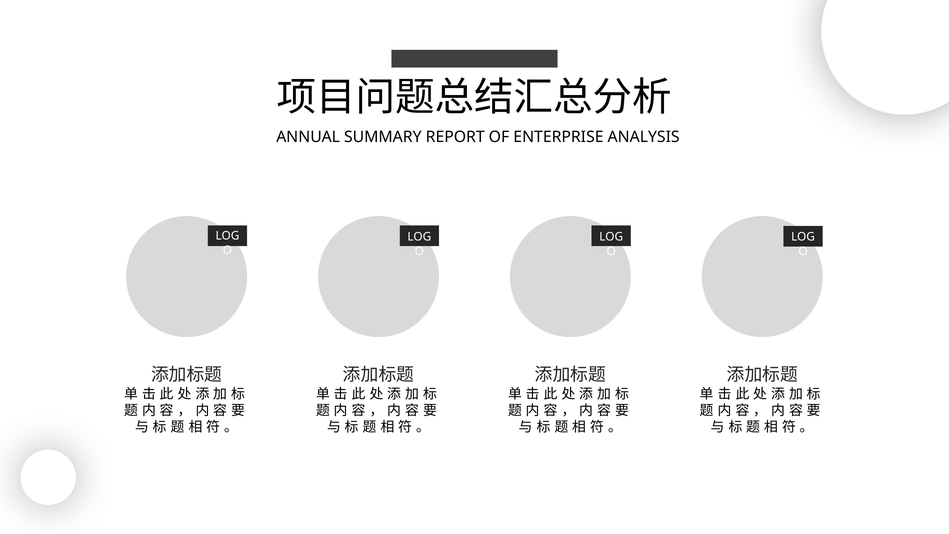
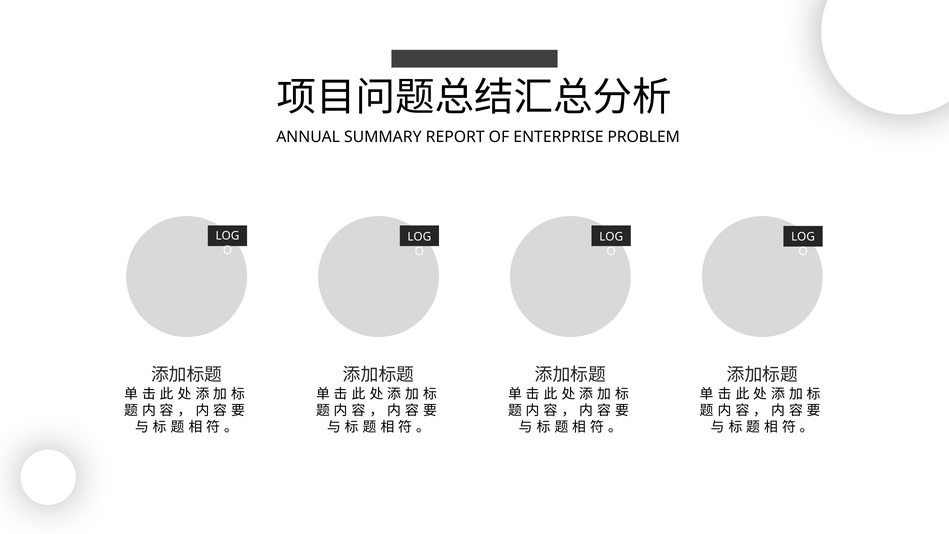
ANALYSIS: ANALYSIS -> PROBLEM
